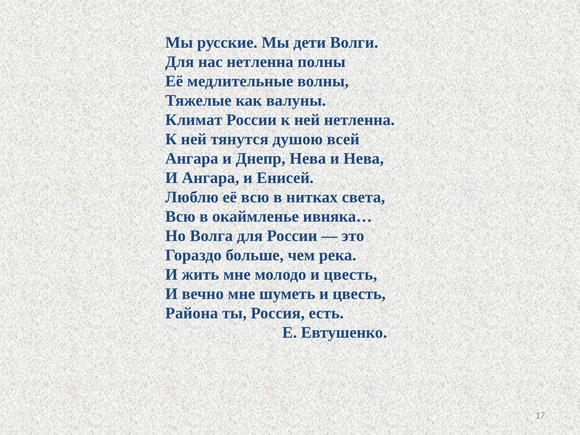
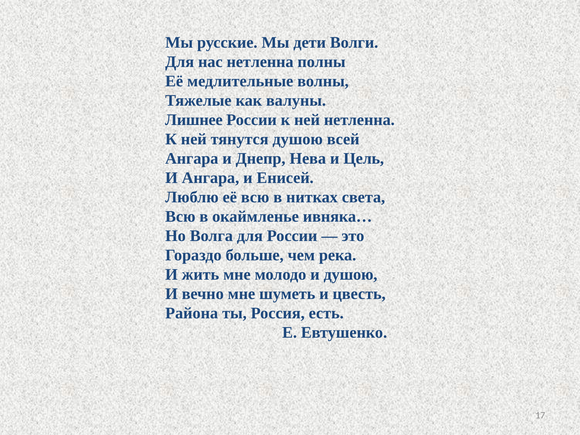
Климат: Климат -> Лишнее
и Нева: Нева -> Цель
молодо и цвесть: цвесть -> душою
